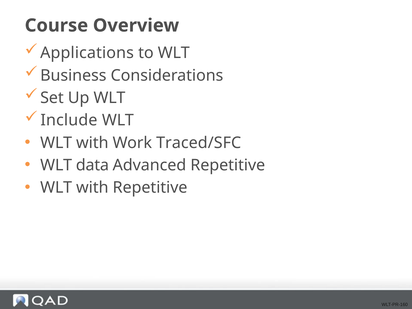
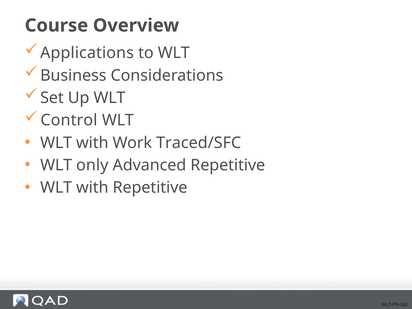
Include: Include -> Control
data: data -> only
